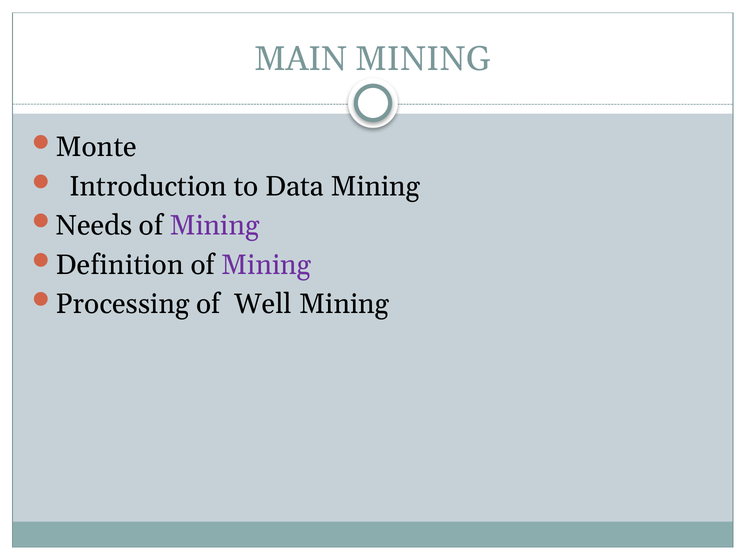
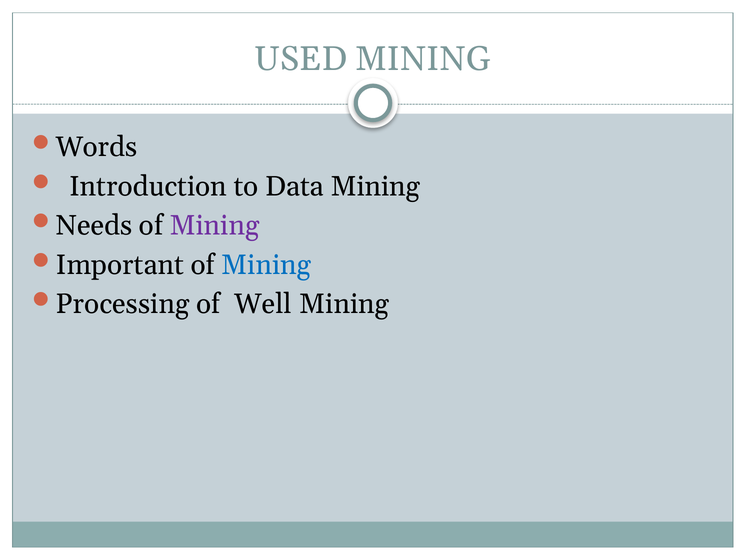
MAIN: MAIN -> USED
Monte: Monte -> Words
Definition: Definition -> Important
Mining at (266, 265) colour: purple -> blue
